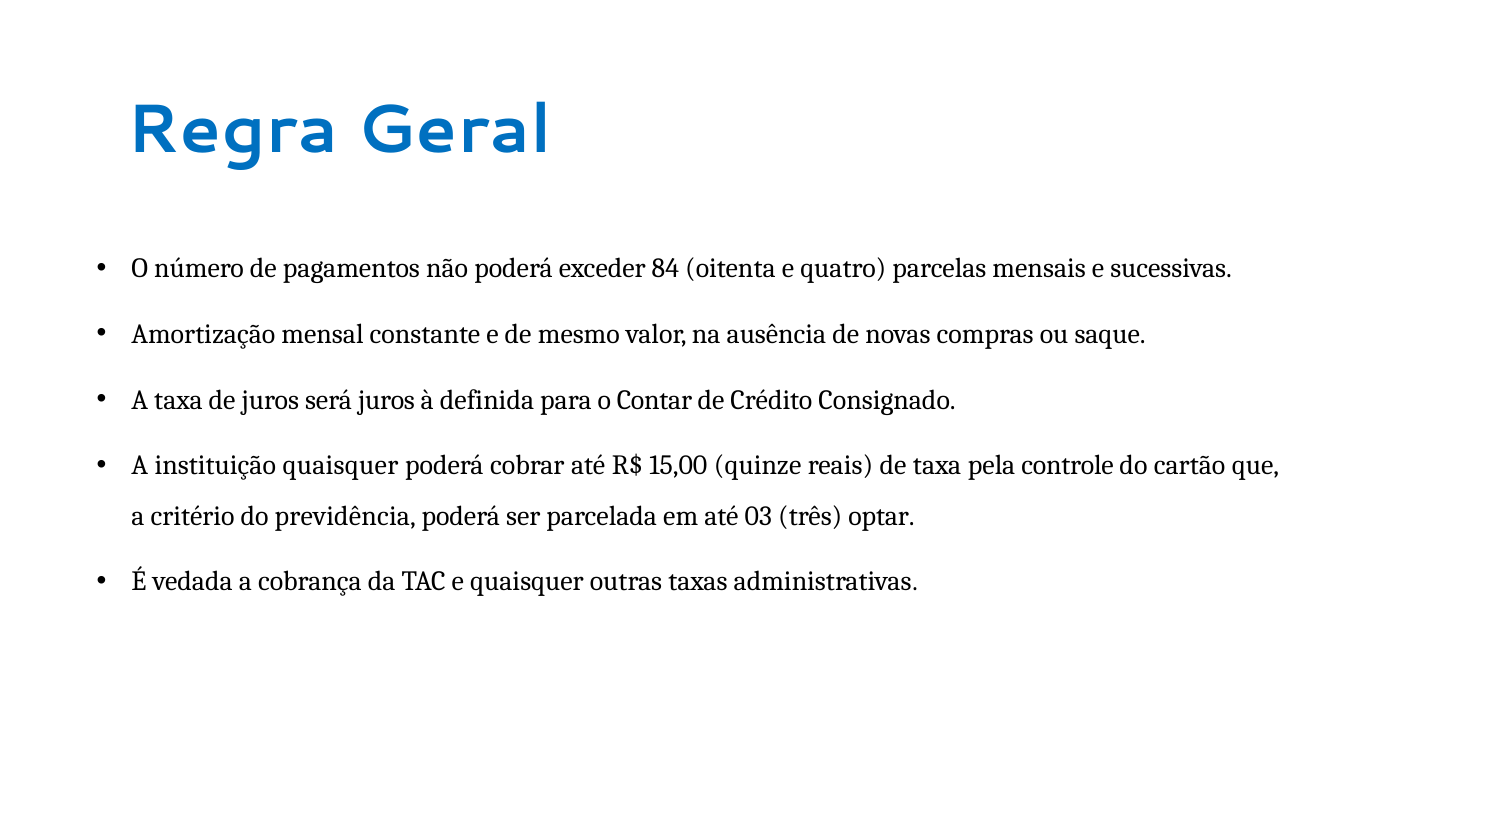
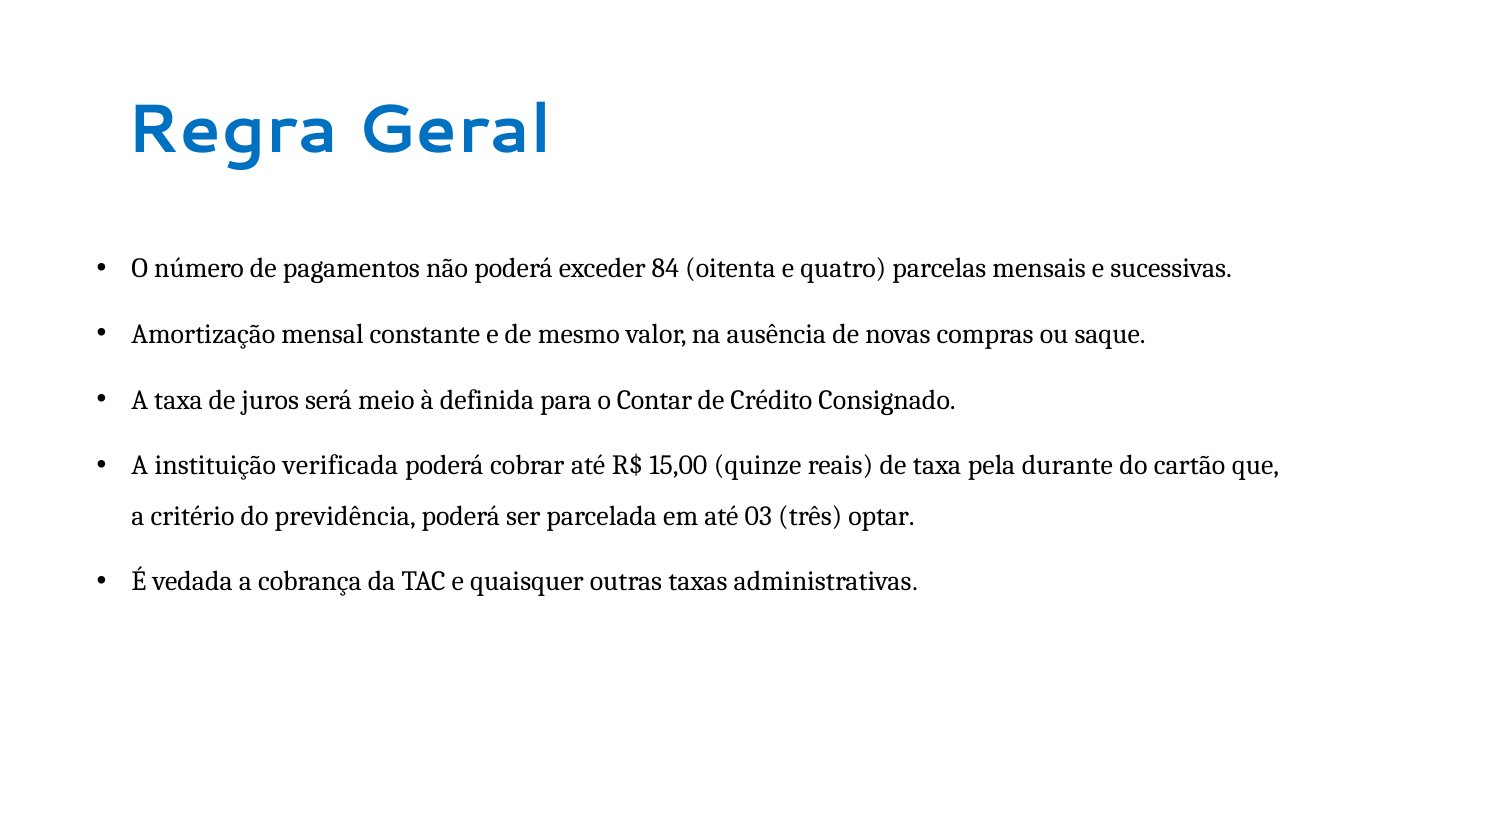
será juros: juros -> meio
instituição quaisquer: quaisquer -> verificada
controle: controle -> durante
